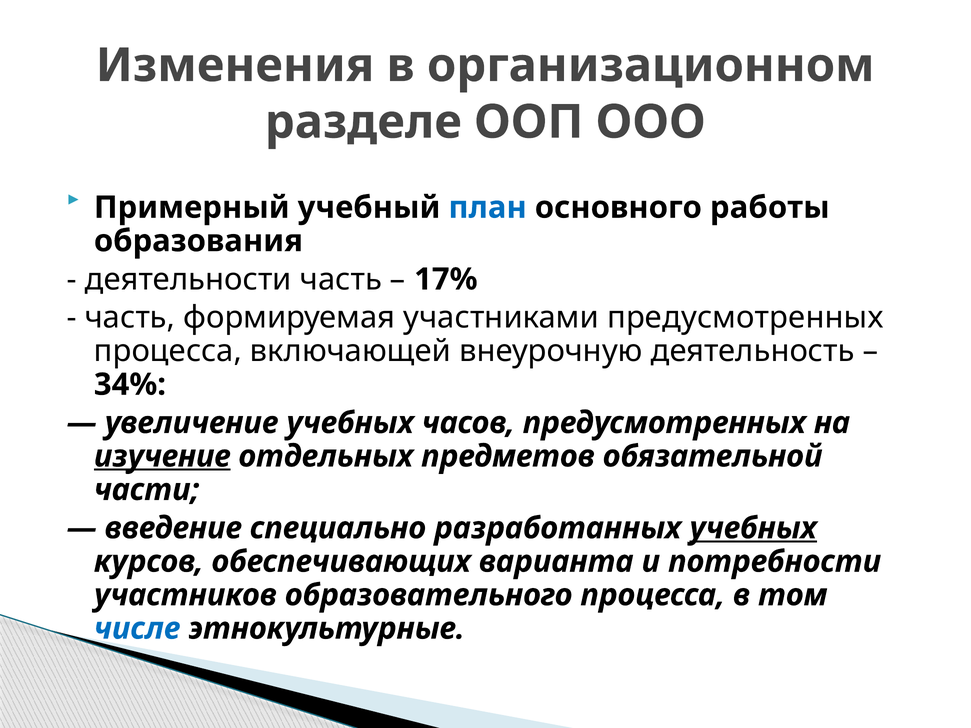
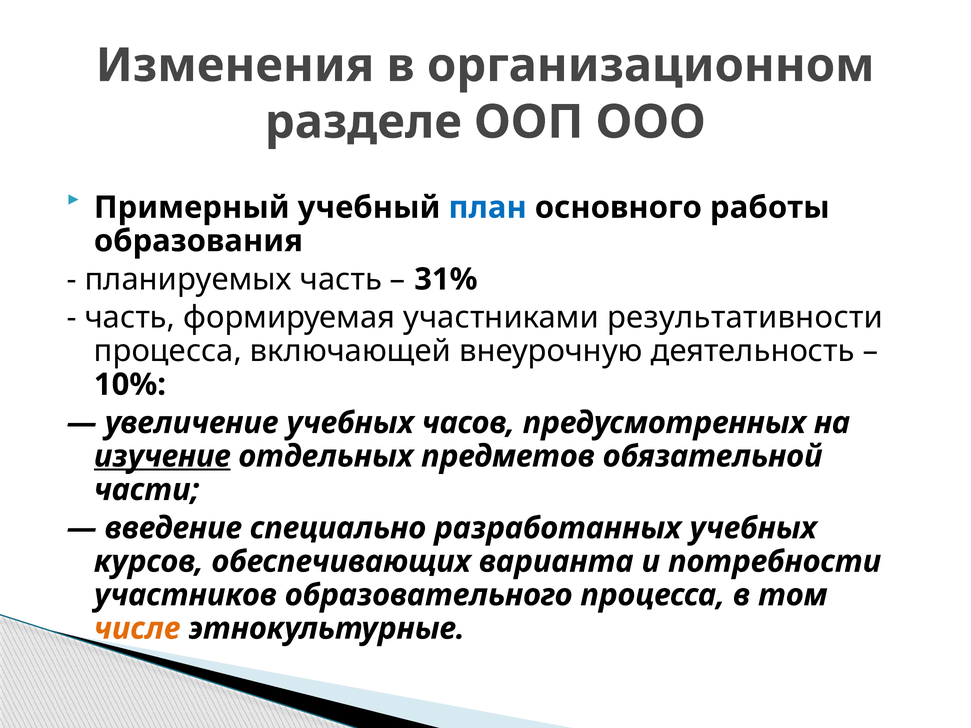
деятельности: деятельности -> планируемых
17%: 17% -> 31%
участниками предусмотренных: предусмотренных -> результативности
34%: 34% -> 10%
учебных at (753, 528) underline: present -> none
числе colour: blue -> orange
